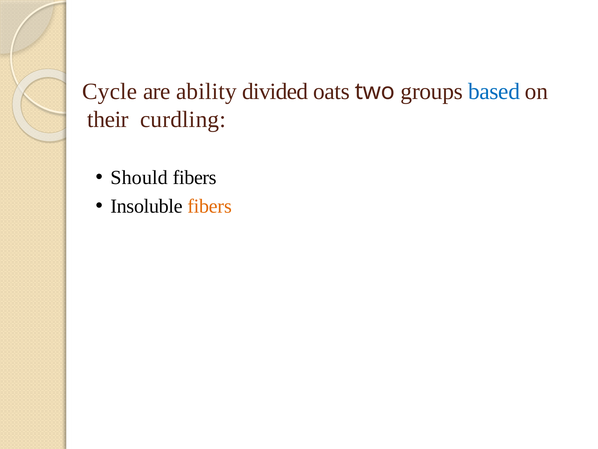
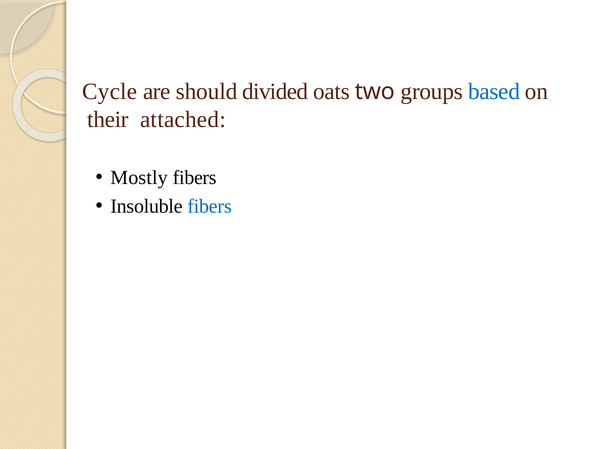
ability: ability -> should
curdling: curdling -> attached
Should: Should -> Mostly
fibers at (210, 206) colour: orange -> blue
